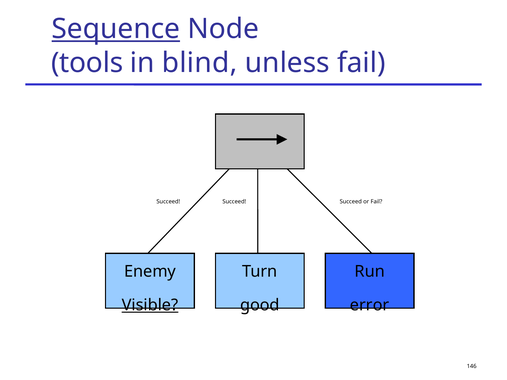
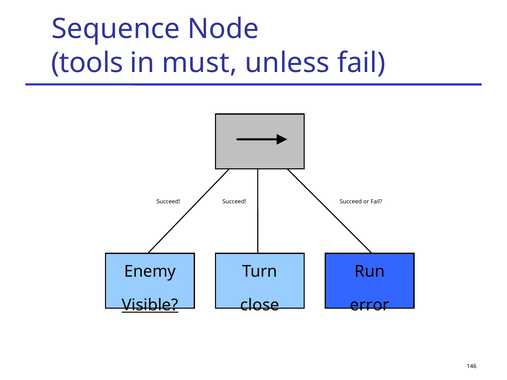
Sequence underline: present -> none
blind: blind -> must
good: good -> close
